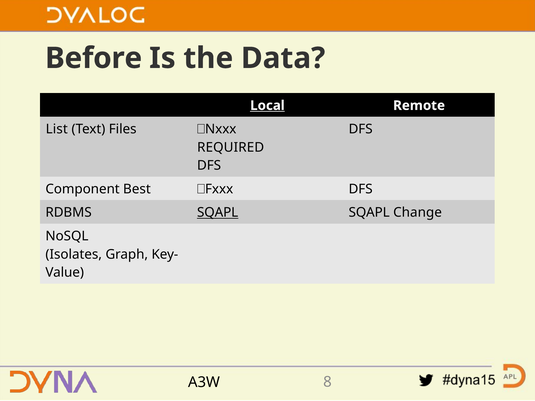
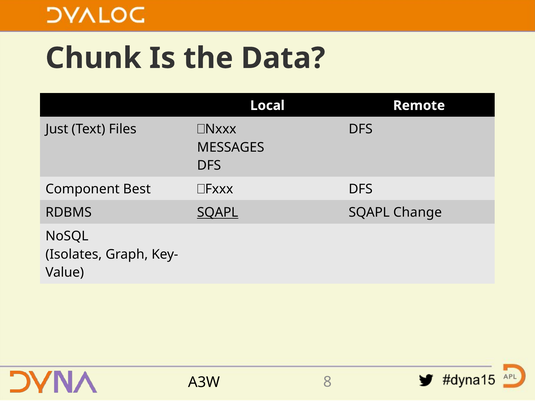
Before: Before -> Chunk
Local underline: present -> none
List: List -> Just
REQUIRED: REQUIRED -> MESSAGES
